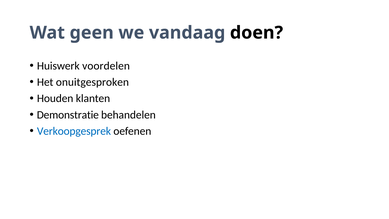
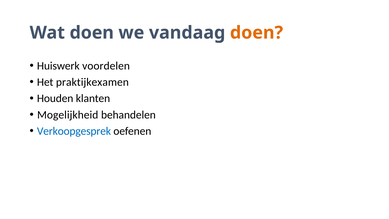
Wat geen: geen -> doen
doen at (256, 33) colour: black -> orange
onuitgesproken: onuitgesproken -> praktijkexamen
Demonstratie: Demonstratie -> Mogelijkheid
